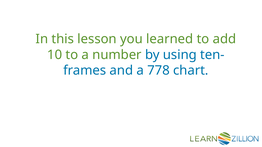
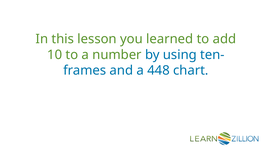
778: 778 -> 448
